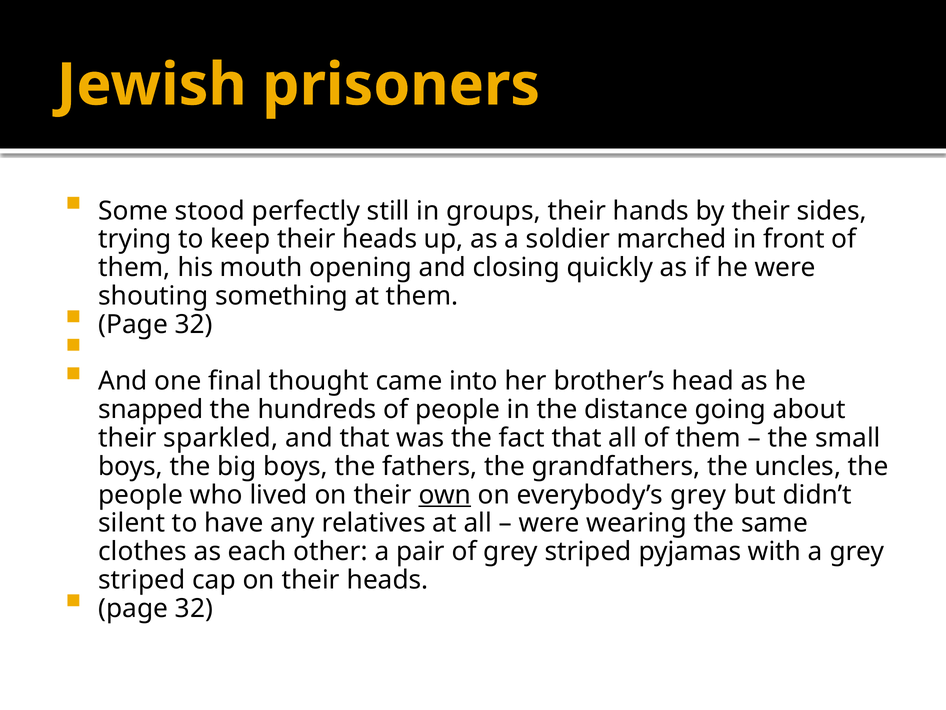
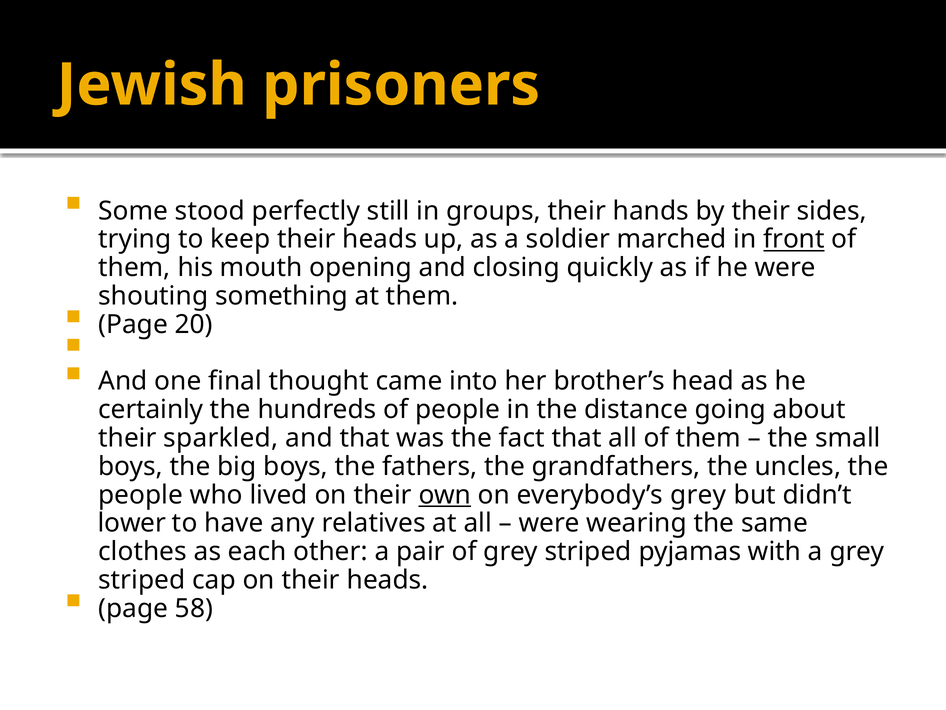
front underline: none -> present
32 at (194, 324): 32 -> 20
snapped: snapped -> certainly
silent: silent -> lower
32 at (194, 608): 32 -> 58
